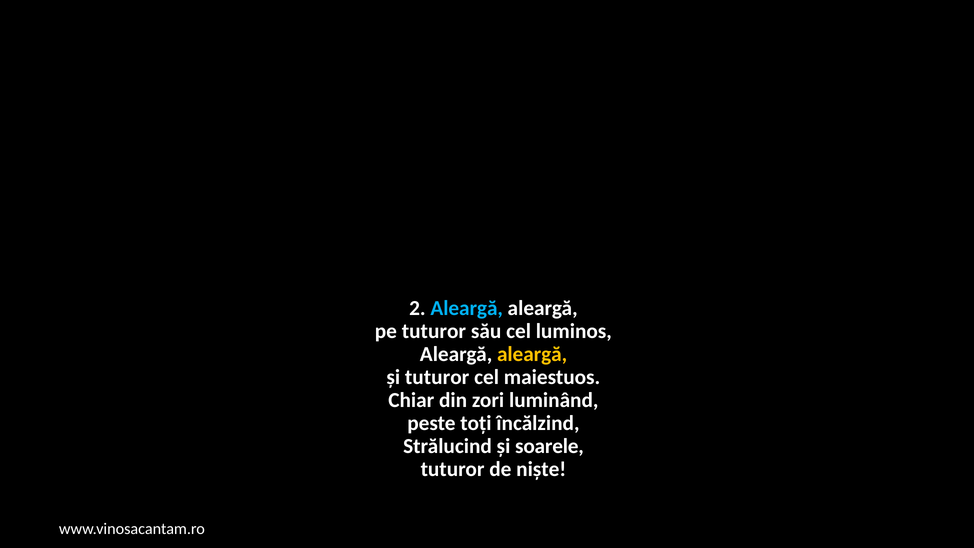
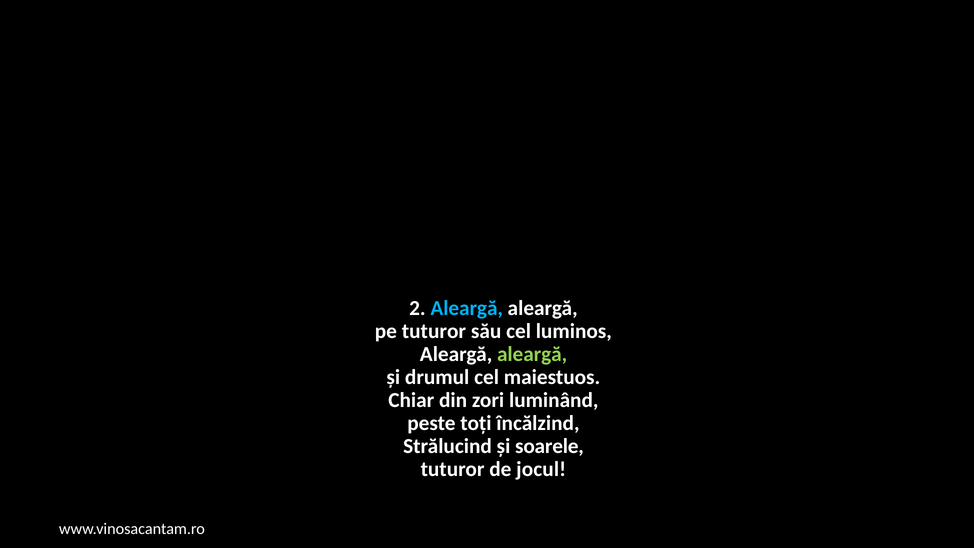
aleargă at (532, 354) colour: yellow -> light green
și tuturor: tuturor -> drumul
niște: niște -> jocul
